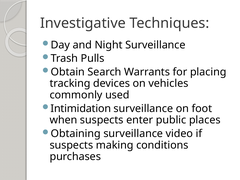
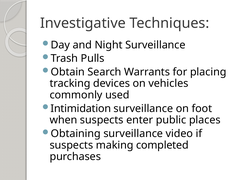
conditions: conditions -> completed
